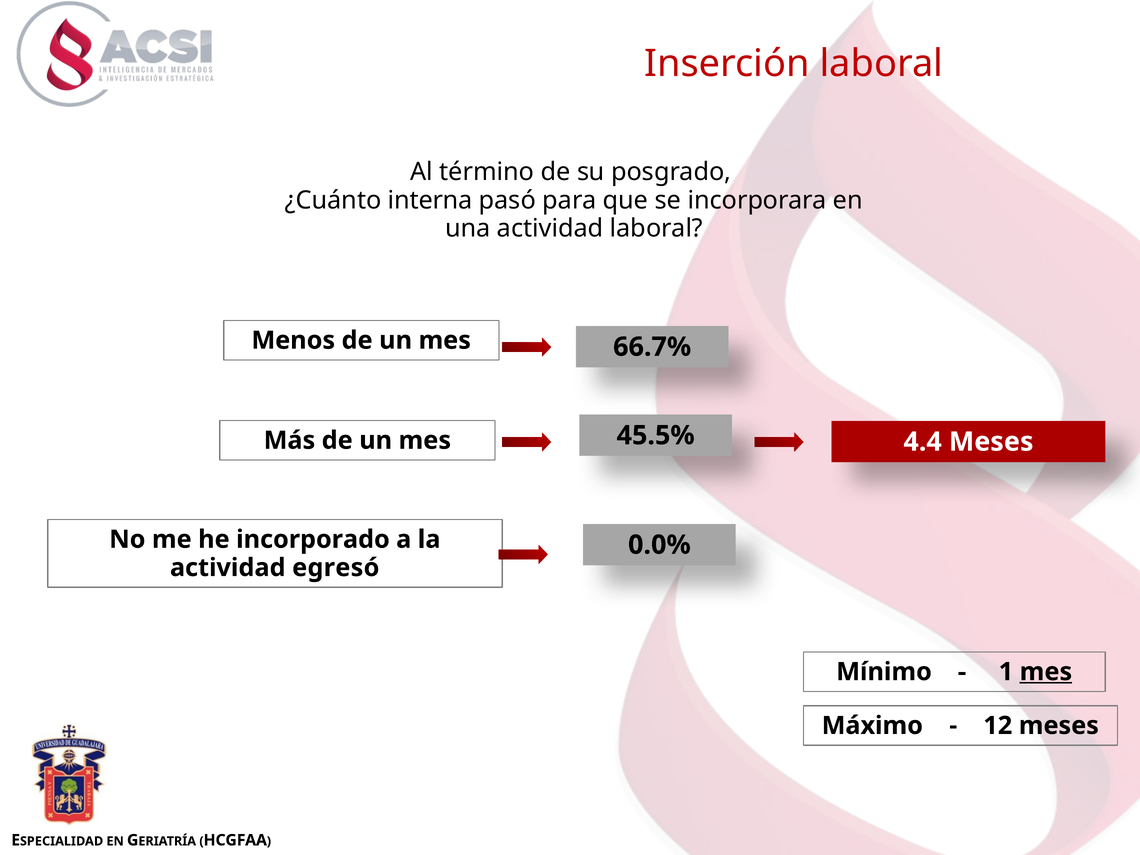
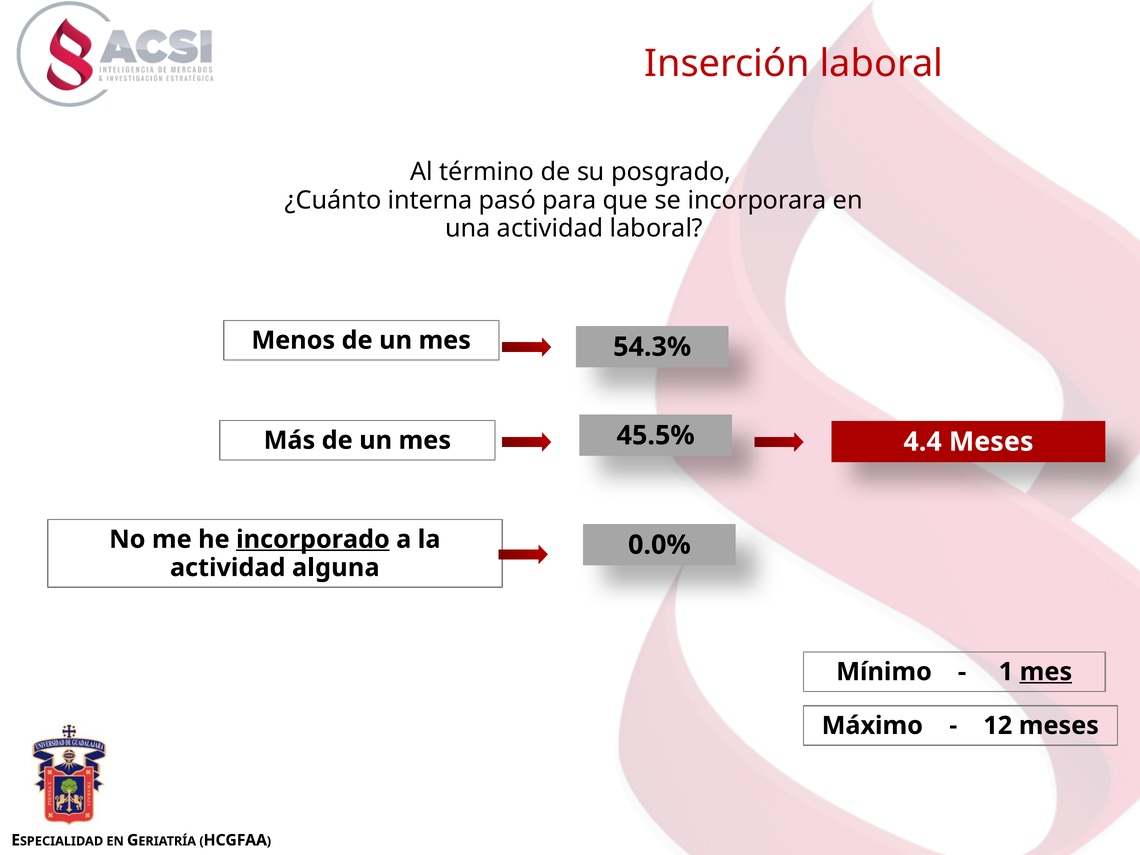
66.7%: 66.7% -> 54.3%
incorporado underline: none -> present
egresó: egresó -> alguna
